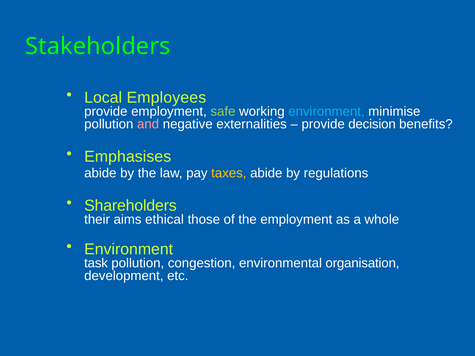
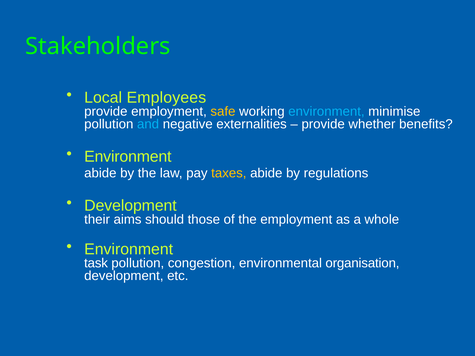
safe colour: light green -> yellow
and colour: pink -> light blue
decision: decision -> whether
Emphasises at (128, 157): Emphasises -> Environment
Shareholders at (130, 206): Shareholders -> Development
ethical: ethical -> should
